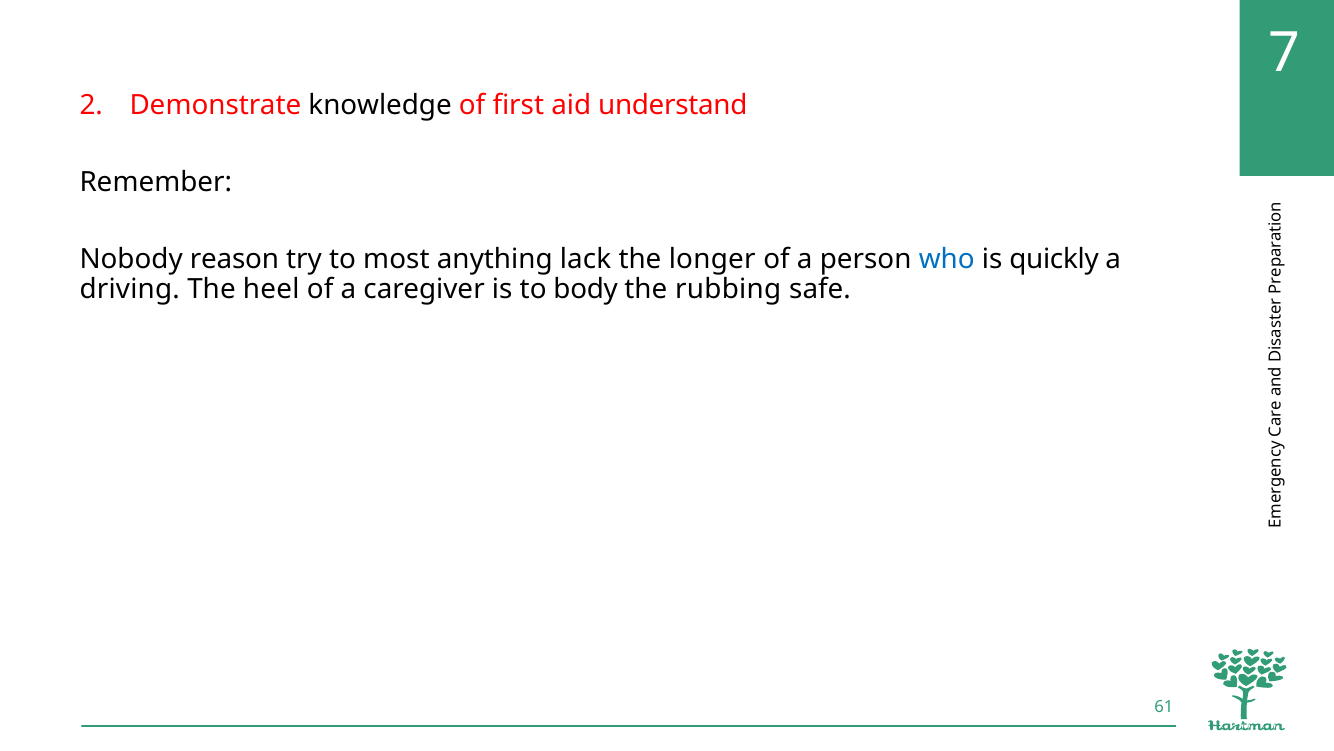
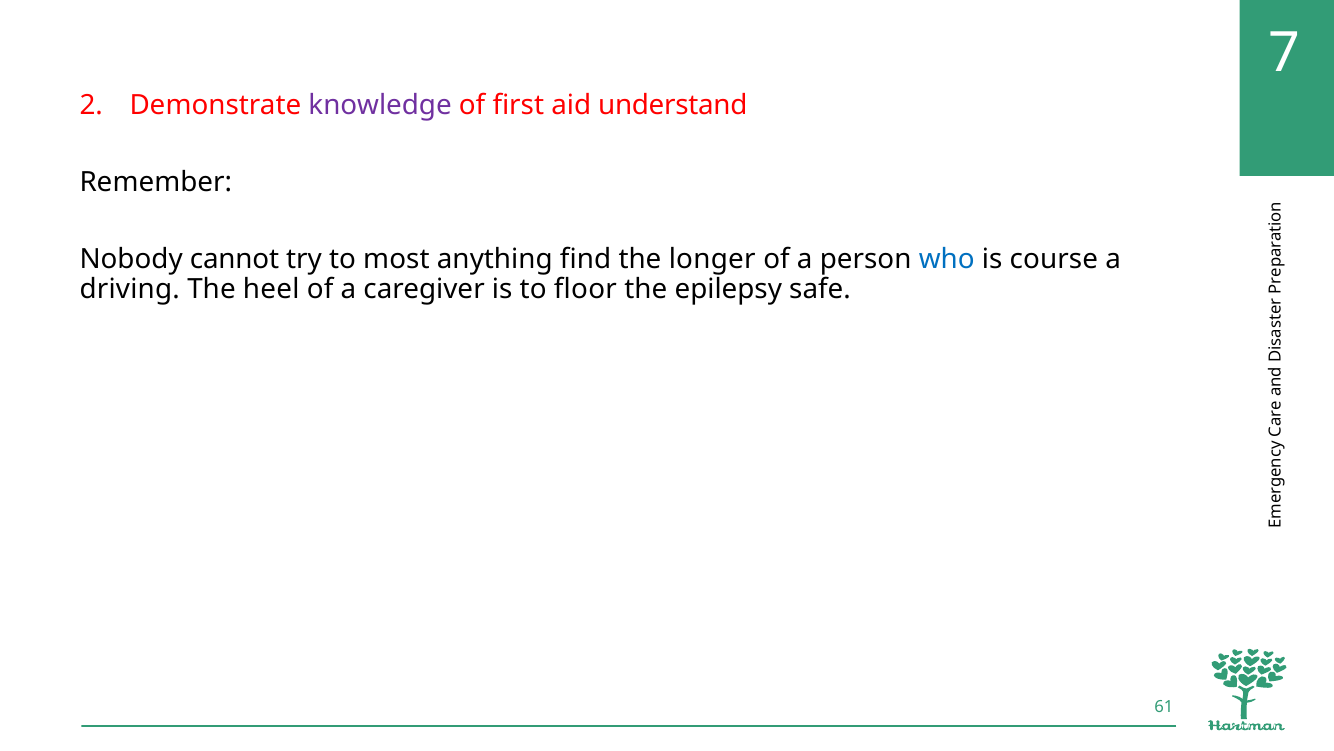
knowledge colour: black -> purple
reason: reason -> cannot
lack: lack -> find
quickly: quickly -> course
body: body -> floor
rubbing: rubbing -> epilepsy
